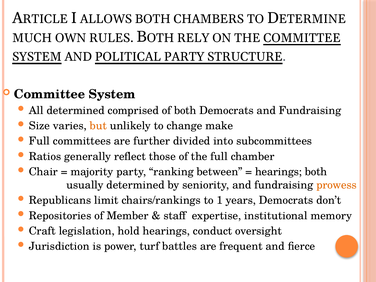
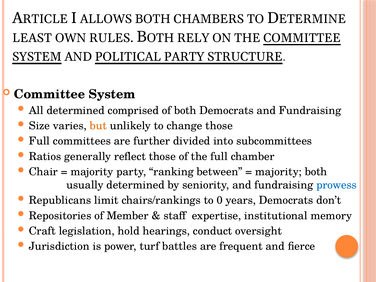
MUCH: MUCH -> LEAST
change make: make -> those
hearings at (278, 172): hearings -> majority
prowess colour: orange -> blue
1: 1 -> 0
